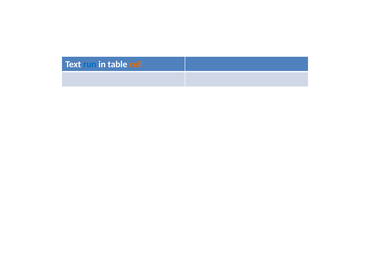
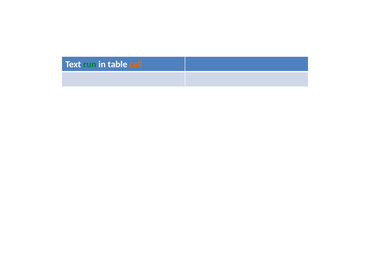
run colour: blue -> green
